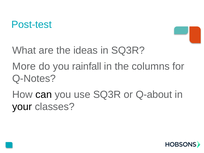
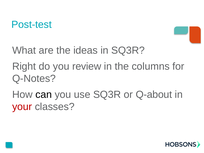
More: More -> Right
rainfall: rainfall -> review
your colour: black -> red
